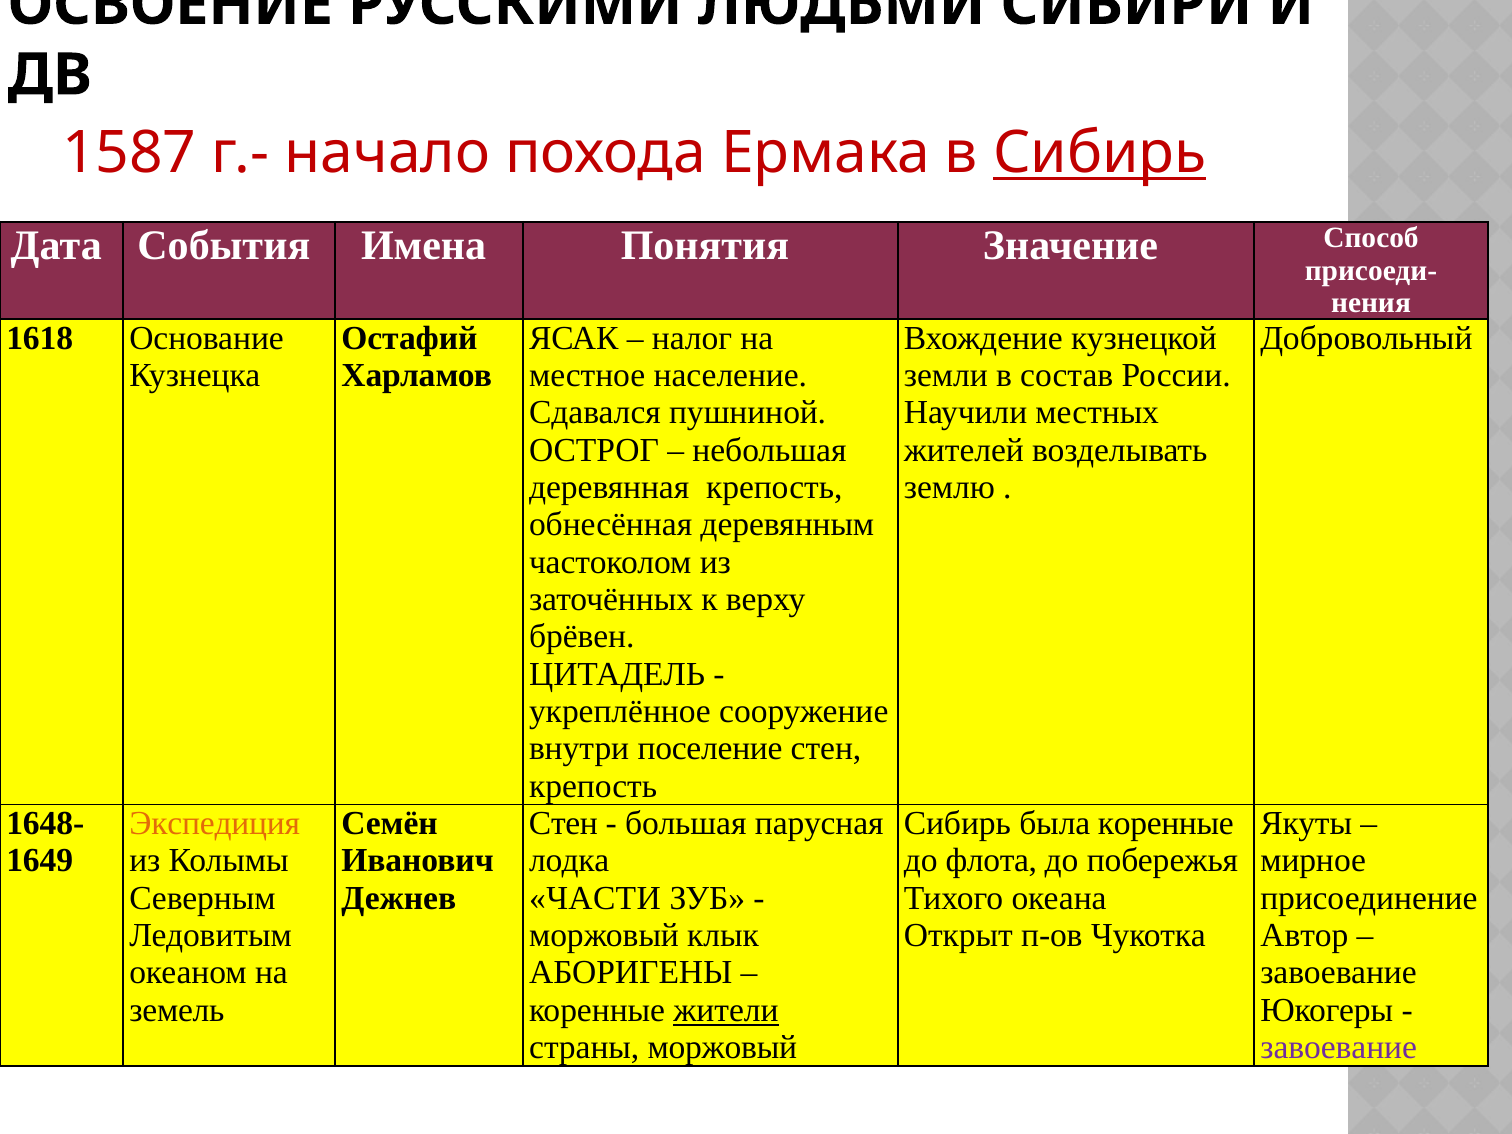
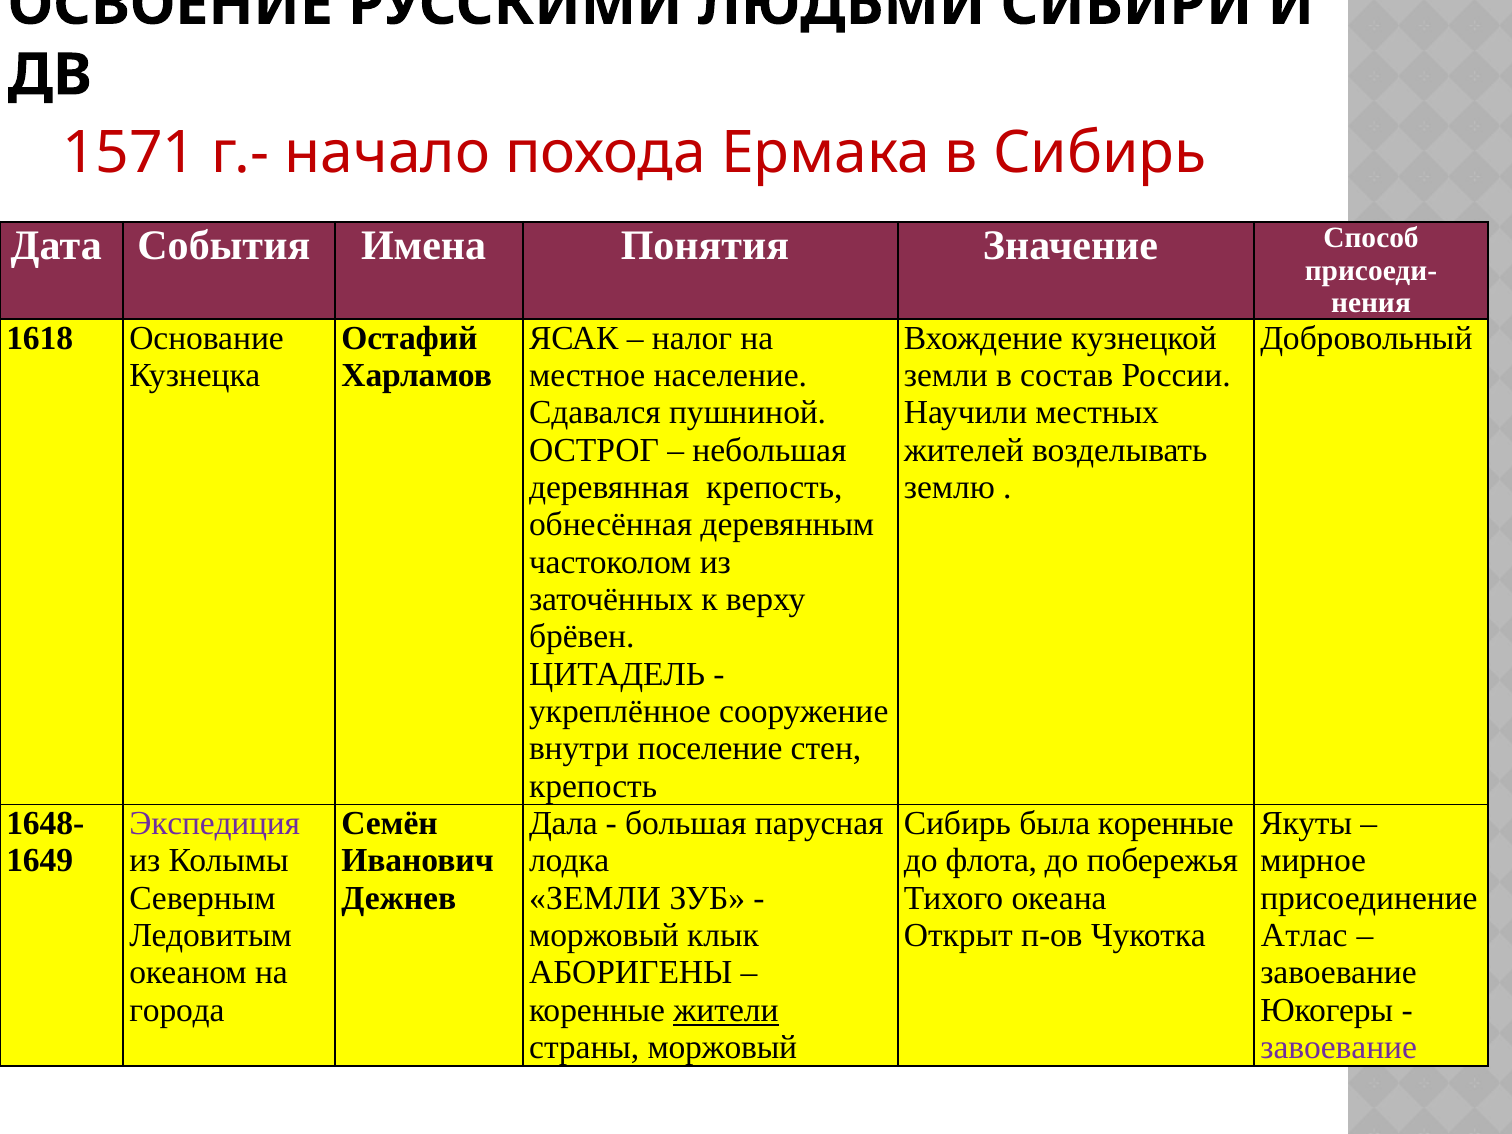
1587: 1587 -> 1571
Сибирь at (1100, 153) underline: present -> none
Экспедиция colour: orange -> purple
Стен at (563, 823): Стен -> Дала
ЧАСТИ at (595, 898): ЧАСТИ -> ЗЕМЛИ
Автор: Автор -> Атлас
земель: земель -> города
